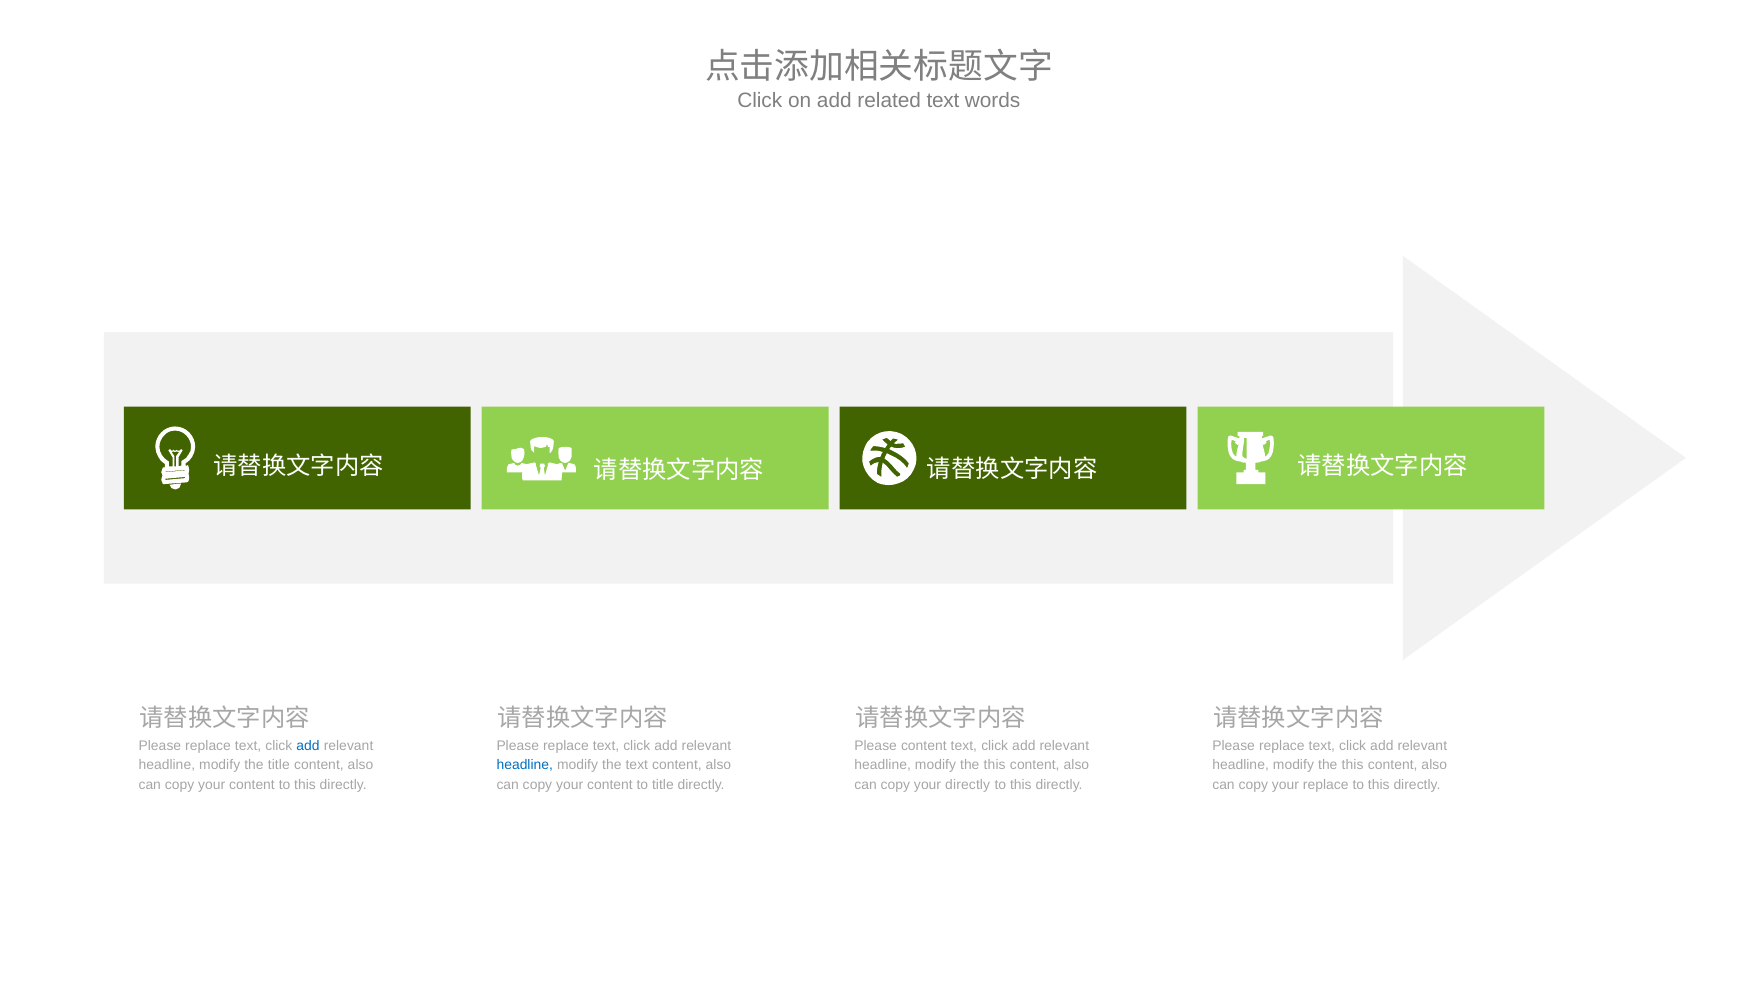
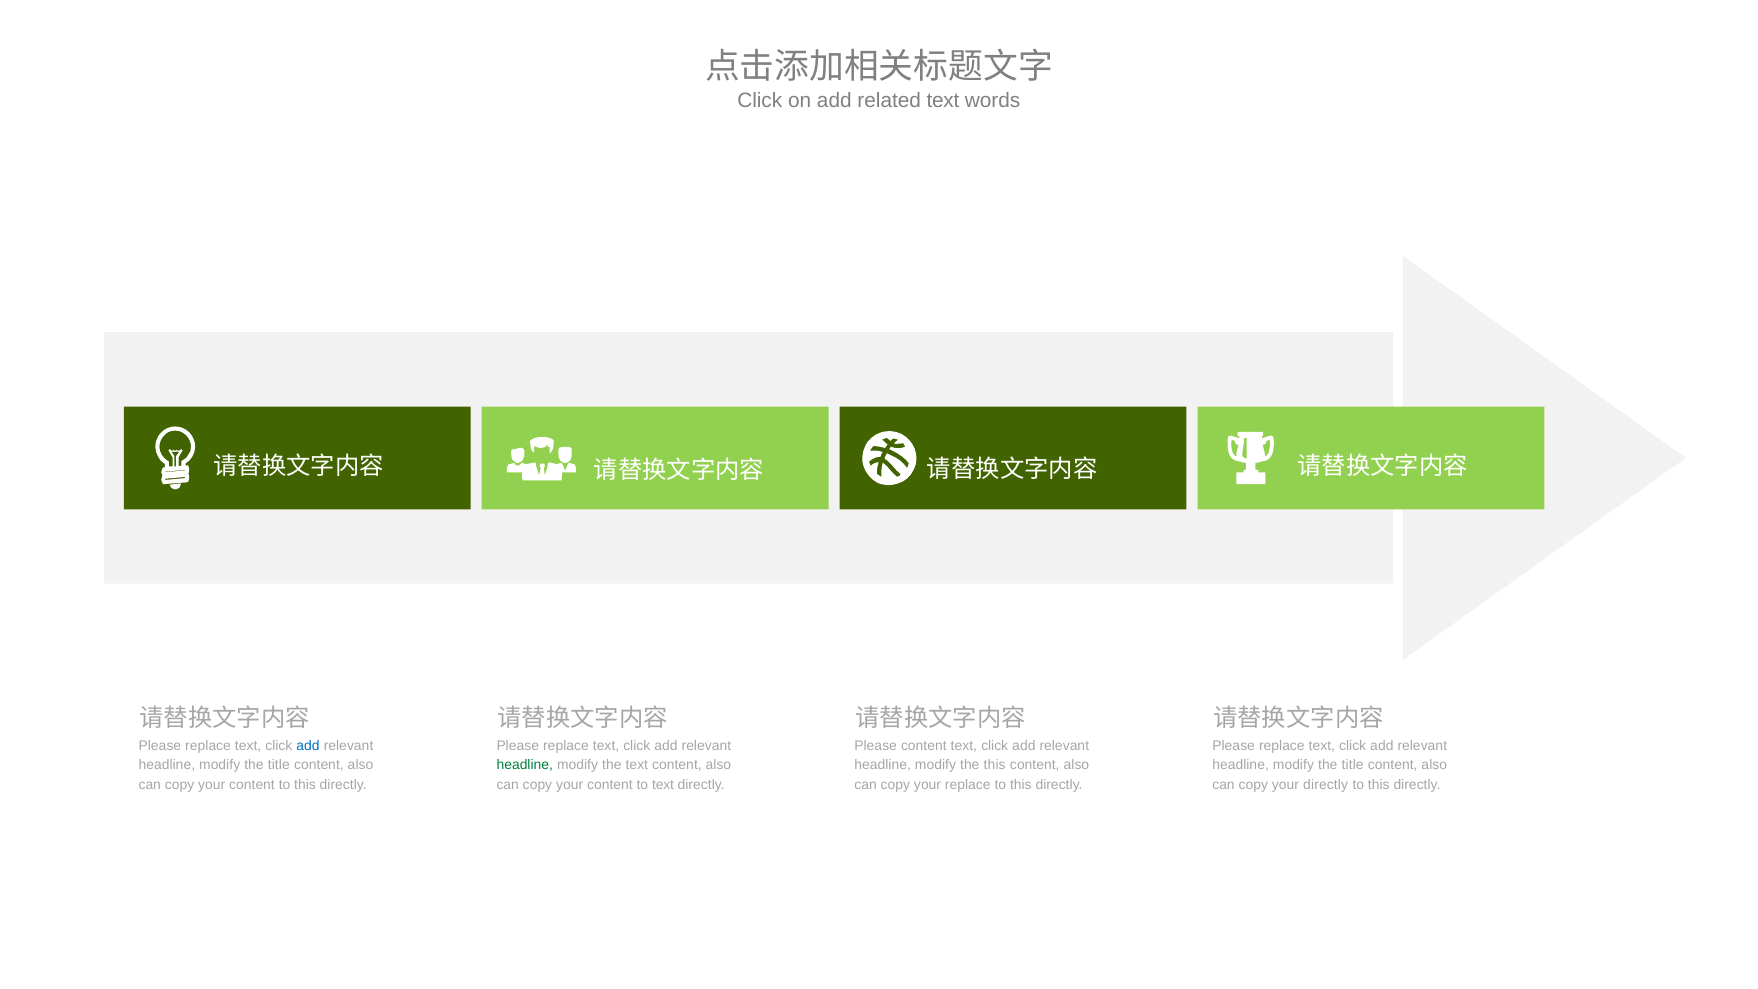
headline at (525, 765) colour: blue -> green
this at (1353, 765): this -> title
to title: title -> text
your directly: directly -> replace
your replace: replace -> directly
